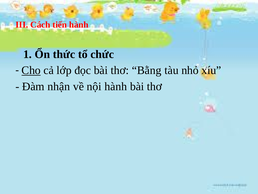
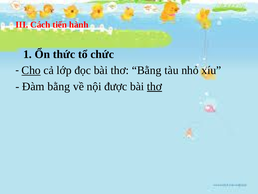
Đàm nhận: nhận -> bằng
nội hành: hành -> được
thơ at (154, 86) underline: none -> present
